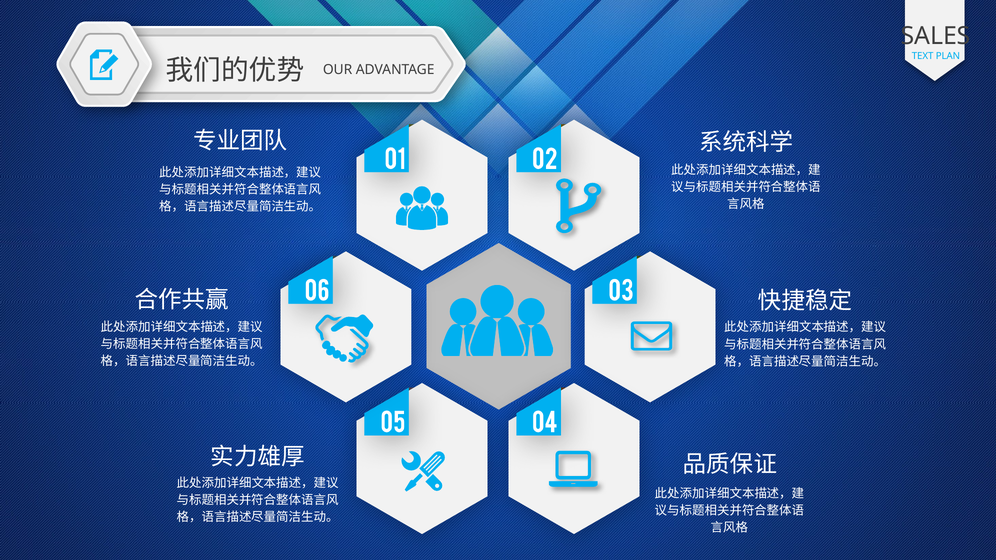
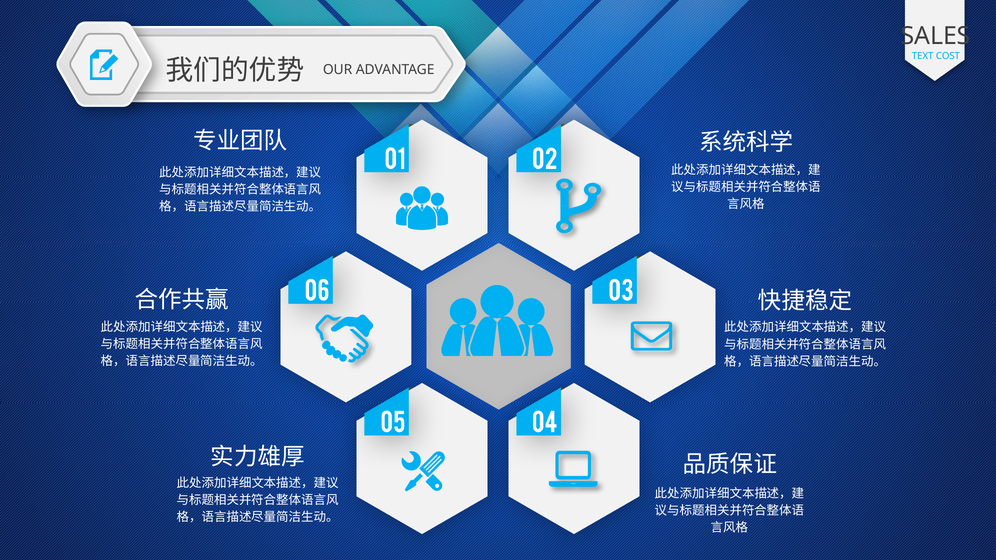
PLAN: PLAN -> COST
